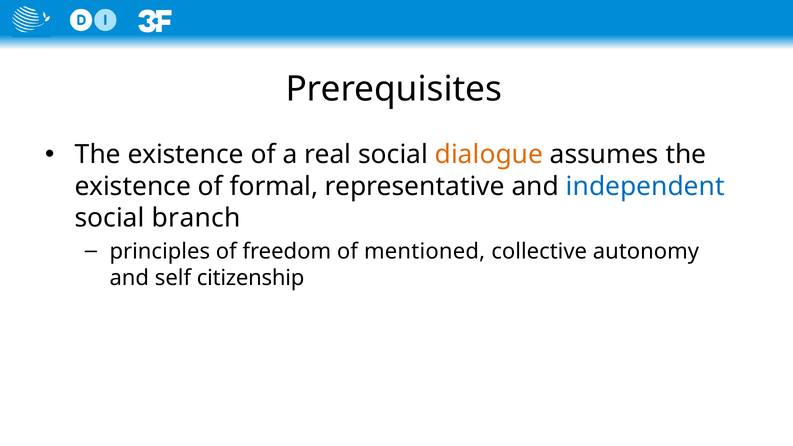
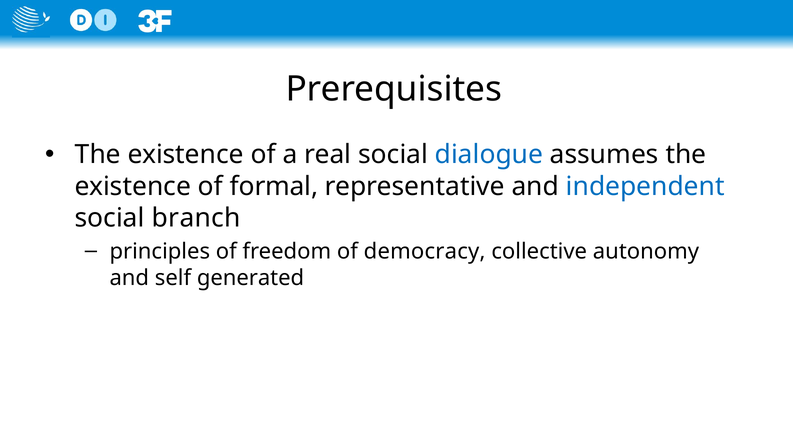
dialogue colour: orange -> blue
mentioned: mentioned -> democracy
citizenship: citizenship -> generated
